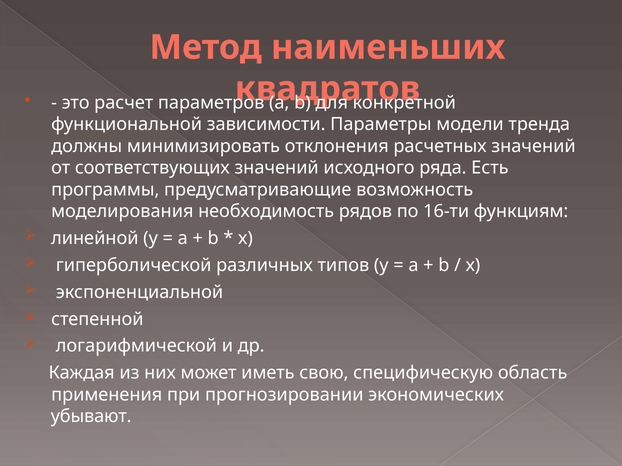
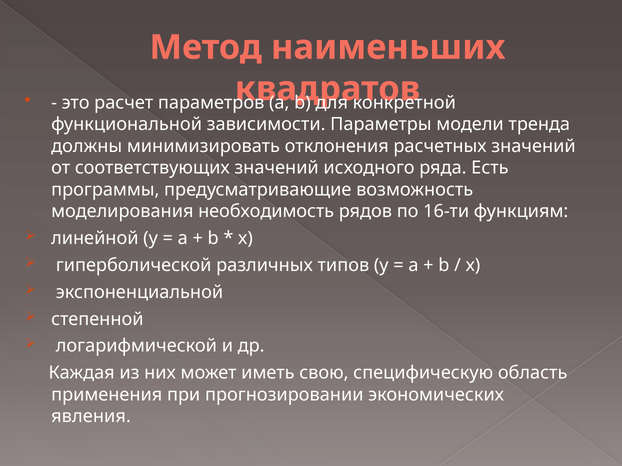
убывают: убывают -> явления
